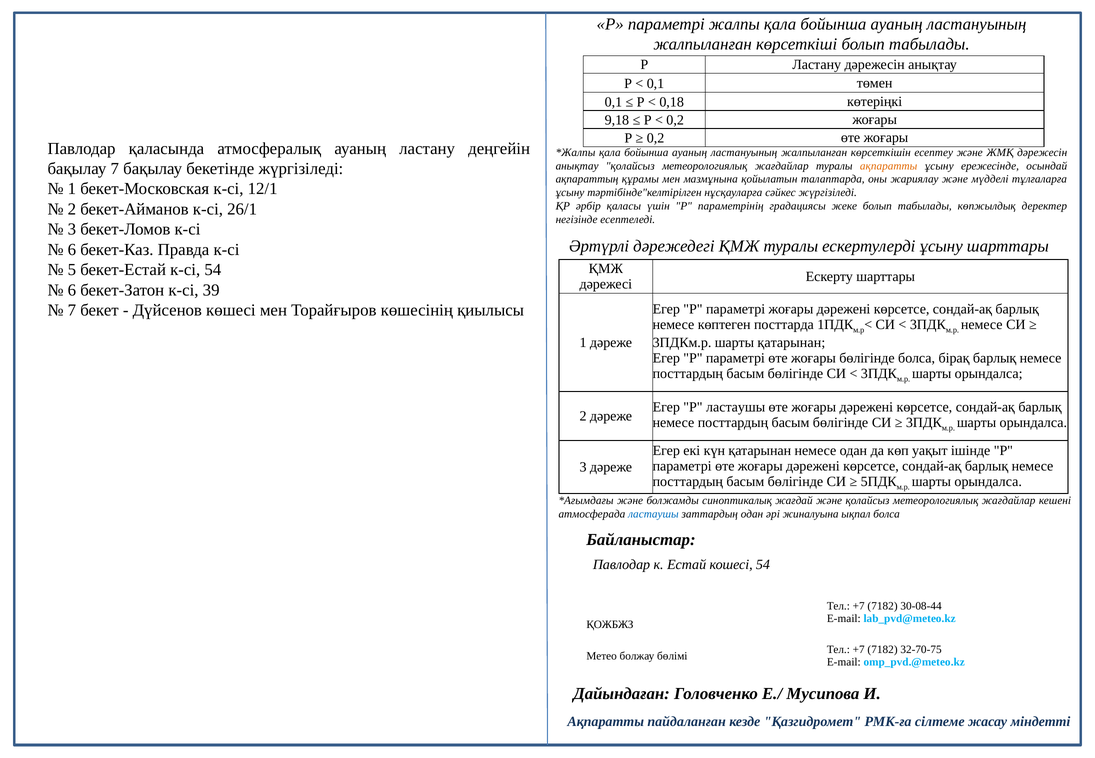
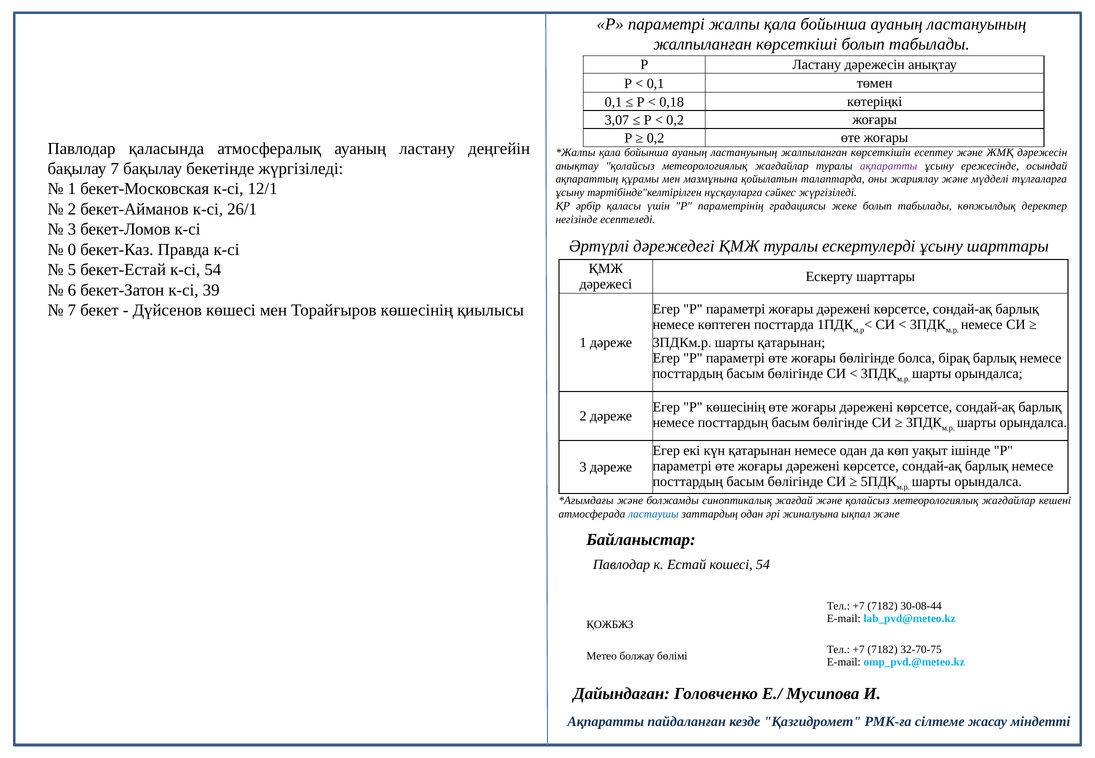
9,18: 9,18 -> 3,07
ақпаратты at (889, 166) colour: orange -> purple
6 at (72, 250): 6 -> 0
Р ластаушы: ластаушы -> көшесінің
ықпал болса: болса -> және
